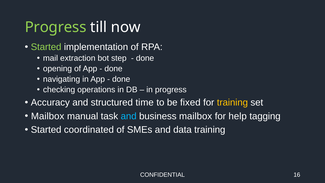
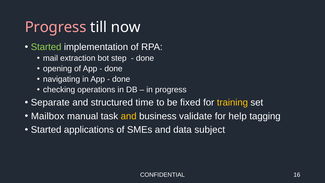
Progress at (56, 27) colour: light green -> pink
Accuracy: Accuracy -> Separate
and at (129, 116) colour: light blue -> yellow
business mailbox: mailbox -> validate
coordinated: coordinated -> applications
data training: training -> subject
